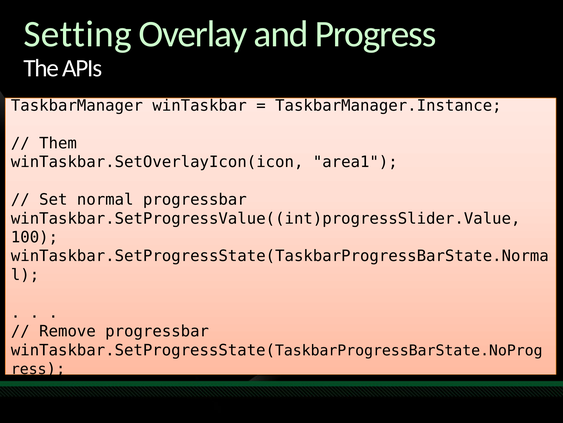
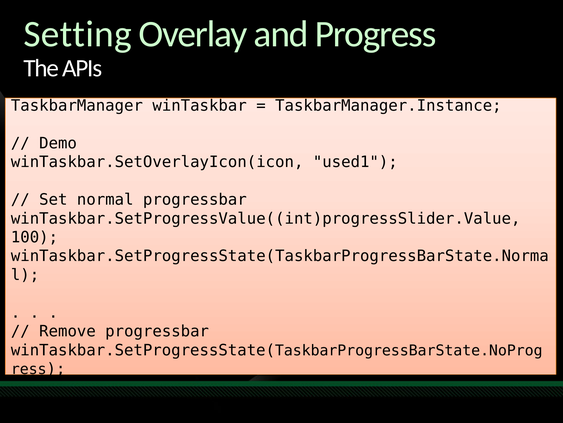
Them: Them -> Demo
area1: area1 -> used1
